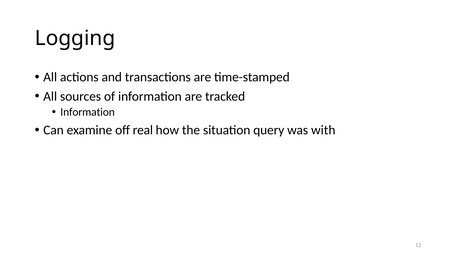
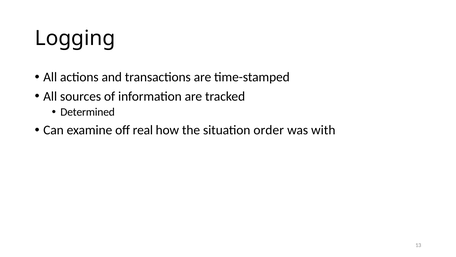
Information at (88, 112): Information -> Determined
query: query -> order
